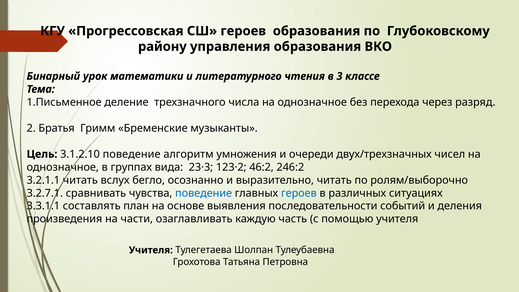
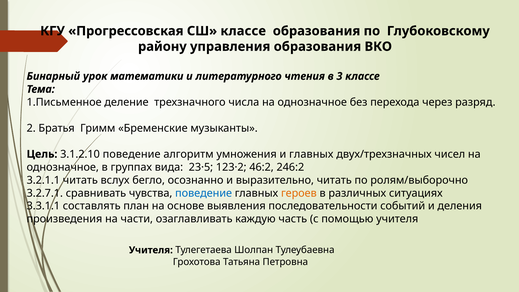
СШ героев: героев -> классе
и очереди: очереди -> главных
23·3: 23·3 -> 23·5
героев at (299, 193) colour: blue -> orange
